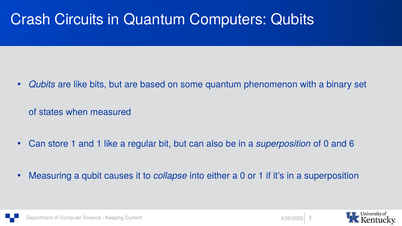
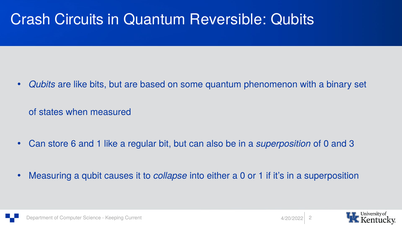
Computers: Computers -> Reversible
store 1: 1 -> 6
6: 6 -> 3
